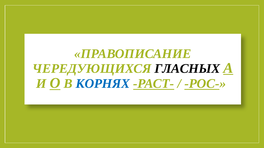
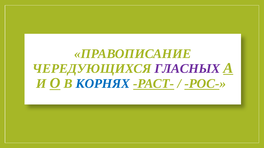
ГЛАСНЫХ colour: black -> purple
